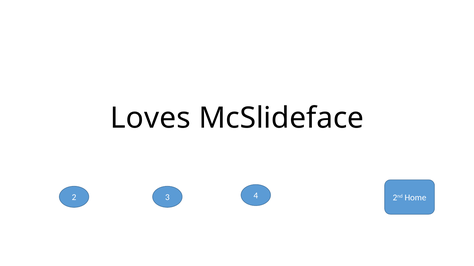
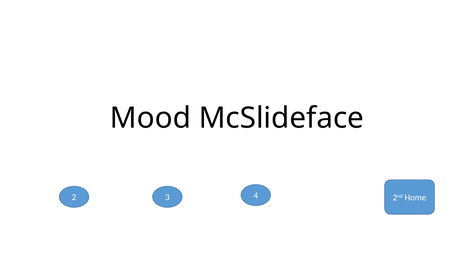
Loves: Loves -> Mood
